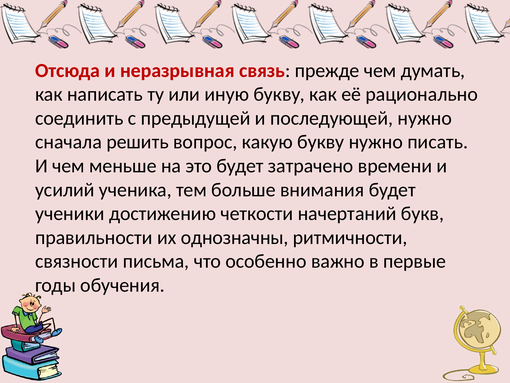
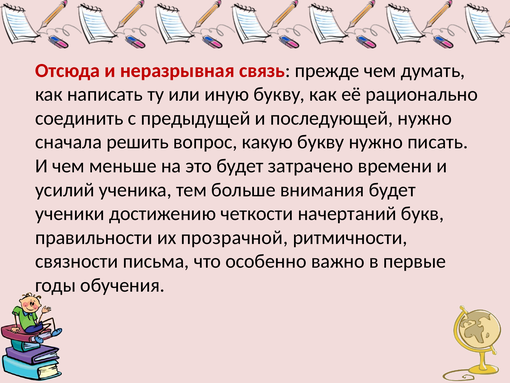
однозначны: однозначны -> прозрачной
